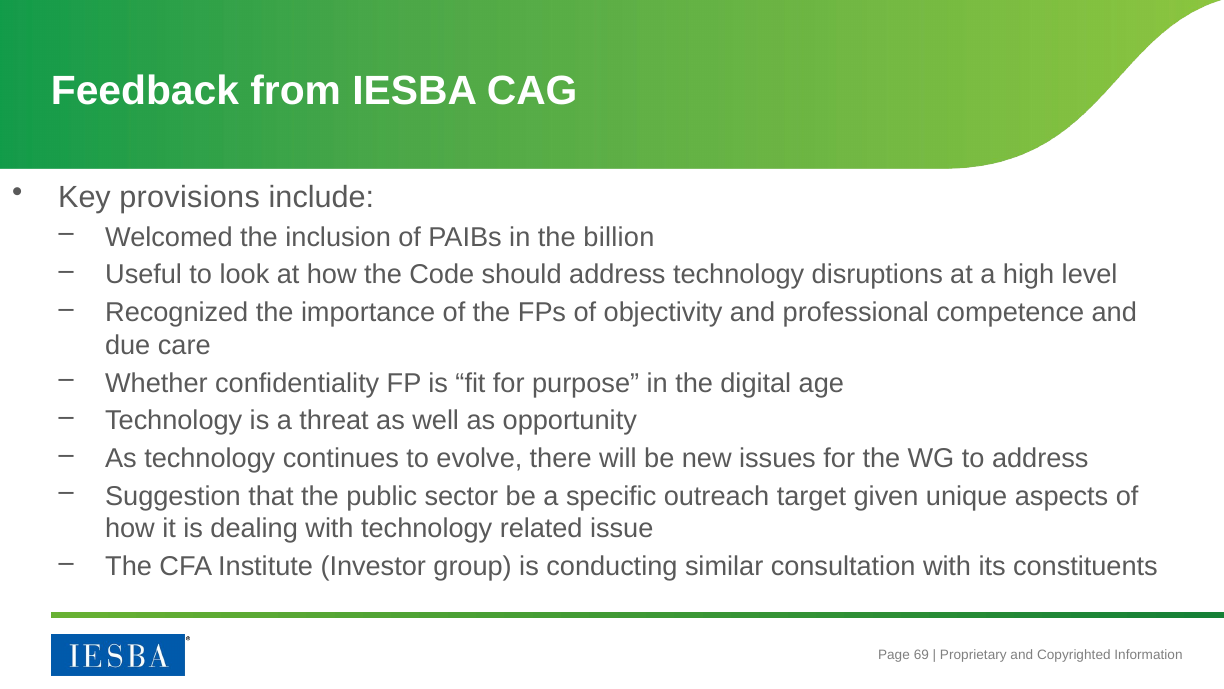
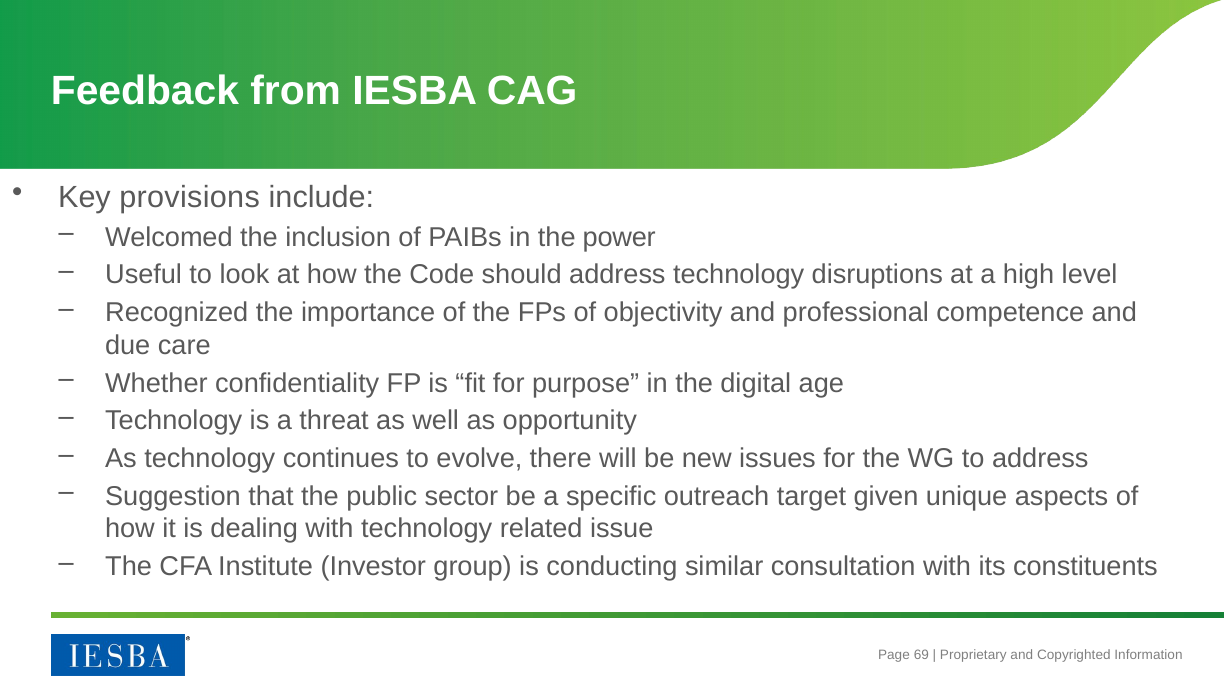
billion: billion -> power
